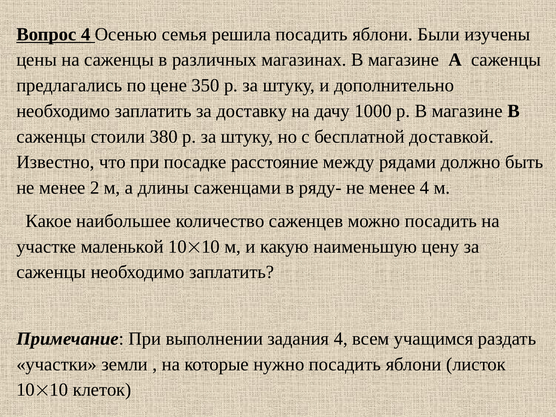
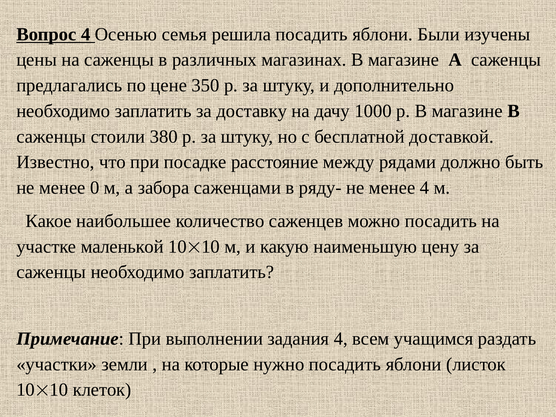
2: 2 -> 0
длины: длины -> забора
